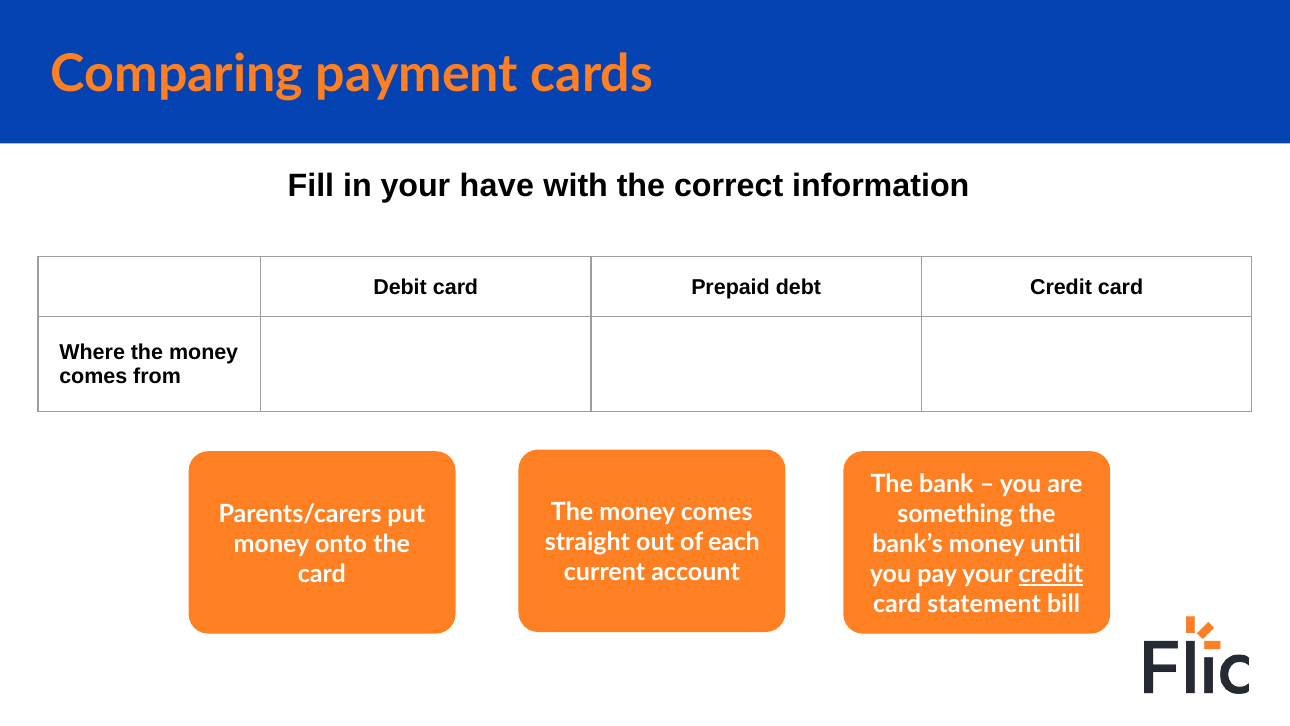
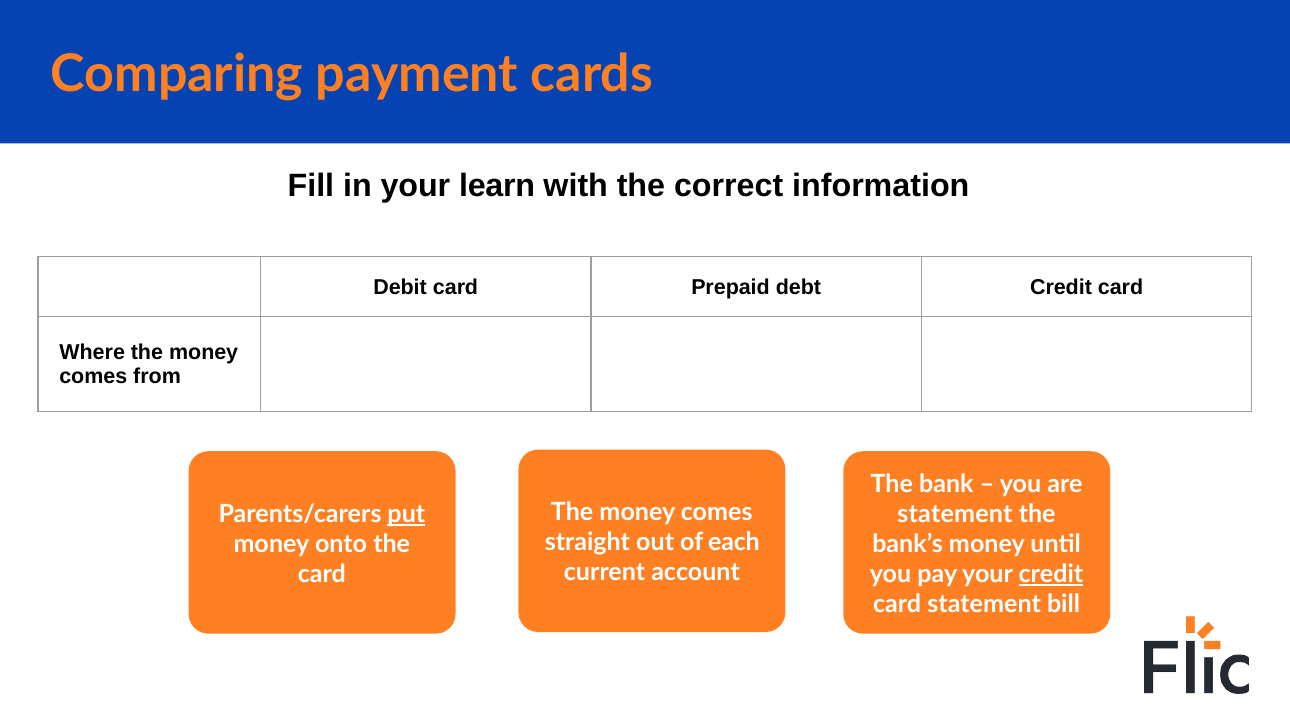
have: have -> learn
put underline: none -> present
something at (955, 514): something -> statement
